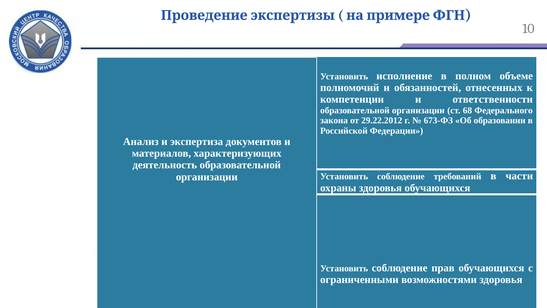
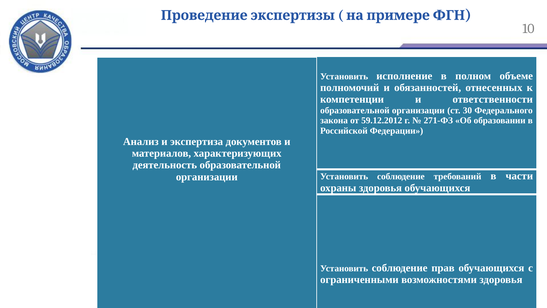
68: 68 -> 30
29.22.2012: 29.22.2012 -> 59.12.2012
673-ФЗ: 673-ФЗ -> 271-ФЗ
